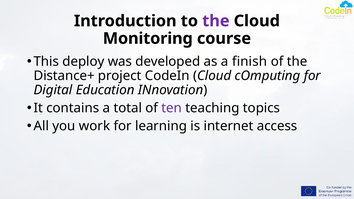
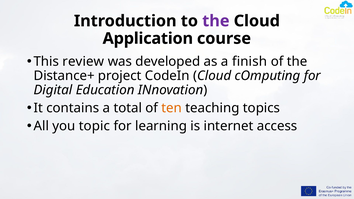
Monitoring: Monitoring -> Application
deploy: deploy -> review
ten colour: purple -> orange
work: work -> topic
